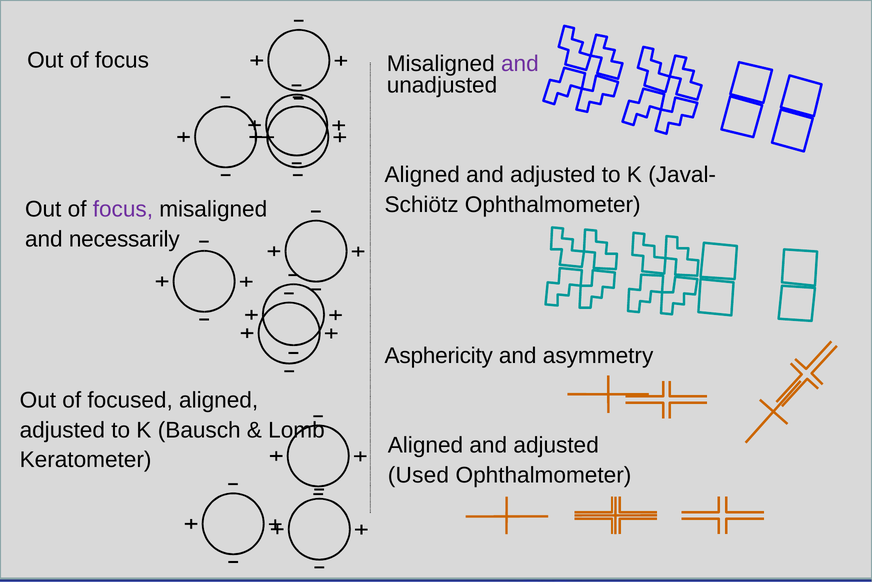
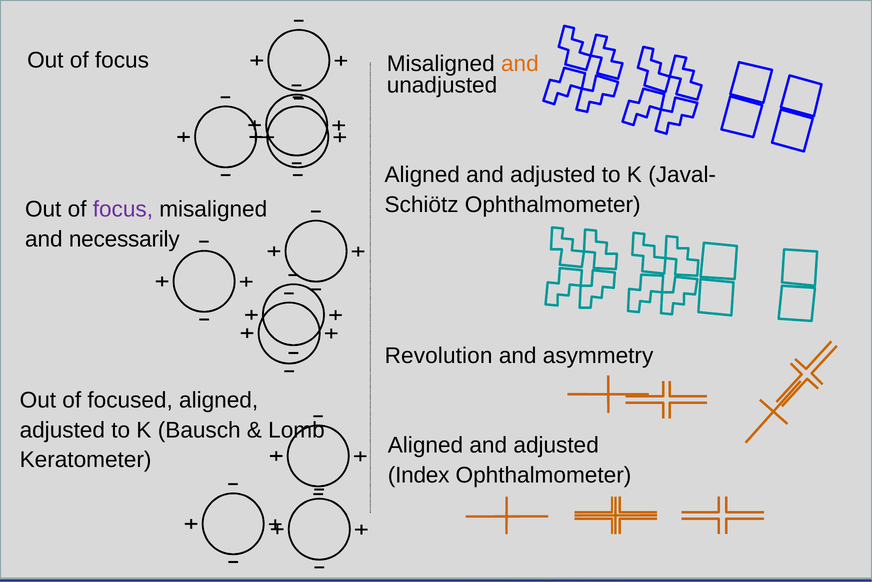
and at (520, 63) colour: purple -> orange
Asphericity: Asphericity -> Revolution
Used: Used -> Index
